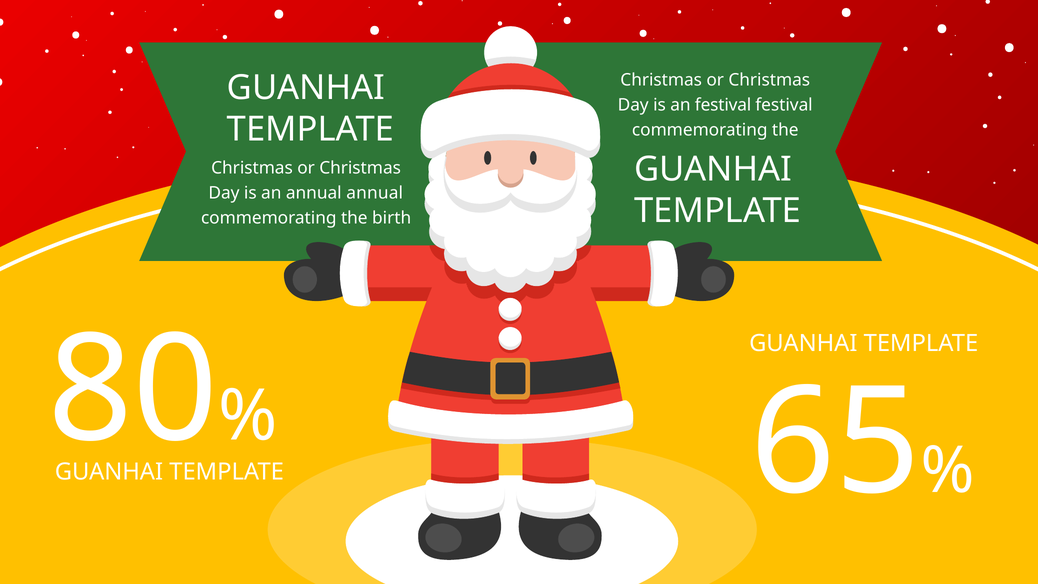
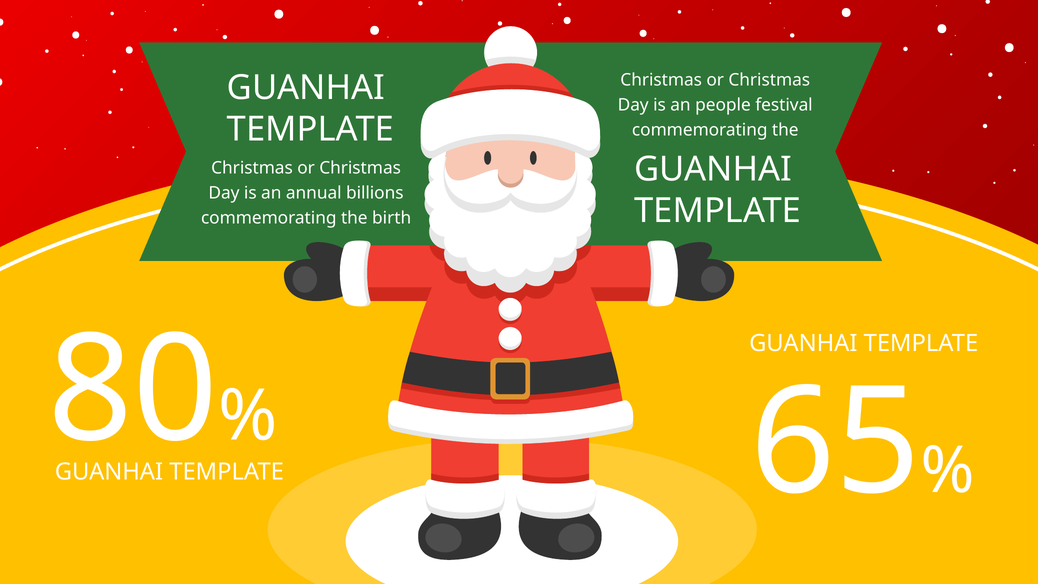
an festival: festival -> people
annual annual: annual -> billions
